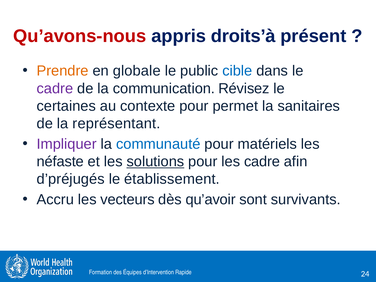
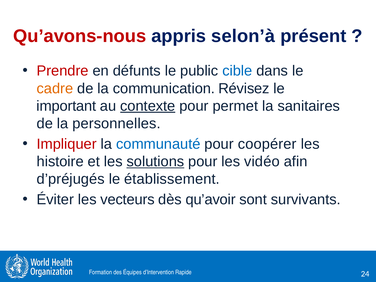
droits’à: droits’à -> selon’à
Prendre colour: orange -> red
globale: globale -> défunts
cadre at (55, 88) colour: purple -> orange
certaines: certaines -> important
contexte underline: none -> present
représentant: représentant -> personnelles
Impliquer colour: purple -> red
matériels: matériels -> coopérer
néfaste: néfaste -> histoire
les cadre: cadre -> vidéo
Accru: Accru -> Éviter
